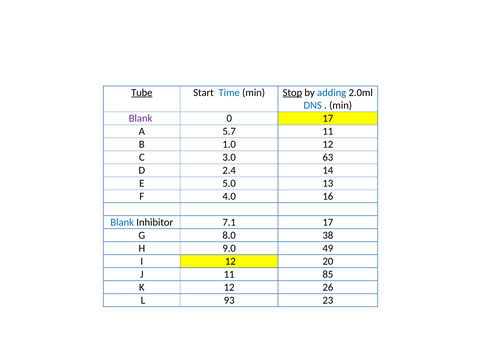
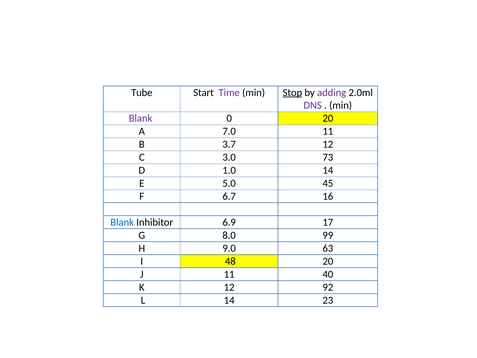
Tube underline: present -> none
Time colour: blue -> purple
adding colour: blue -> purple
DNS colour: blue -> purple
0 17: 17 -> 20
5.7: 5.7 -> 7.0
1.0: 1.0 -> 3.7
63: 63 -> 73
2.4: 2.4 -> 1.0
13: 13 -> 45
4.0: 4.0 -> 6.7
7.1: 7.1 -> 6.9
38: 38 -> 99
49: 49 -> 63
I 12: 12 -> 48
85: 85 -> 40
26: 26 -> 92
L 93: 93 -> 14
